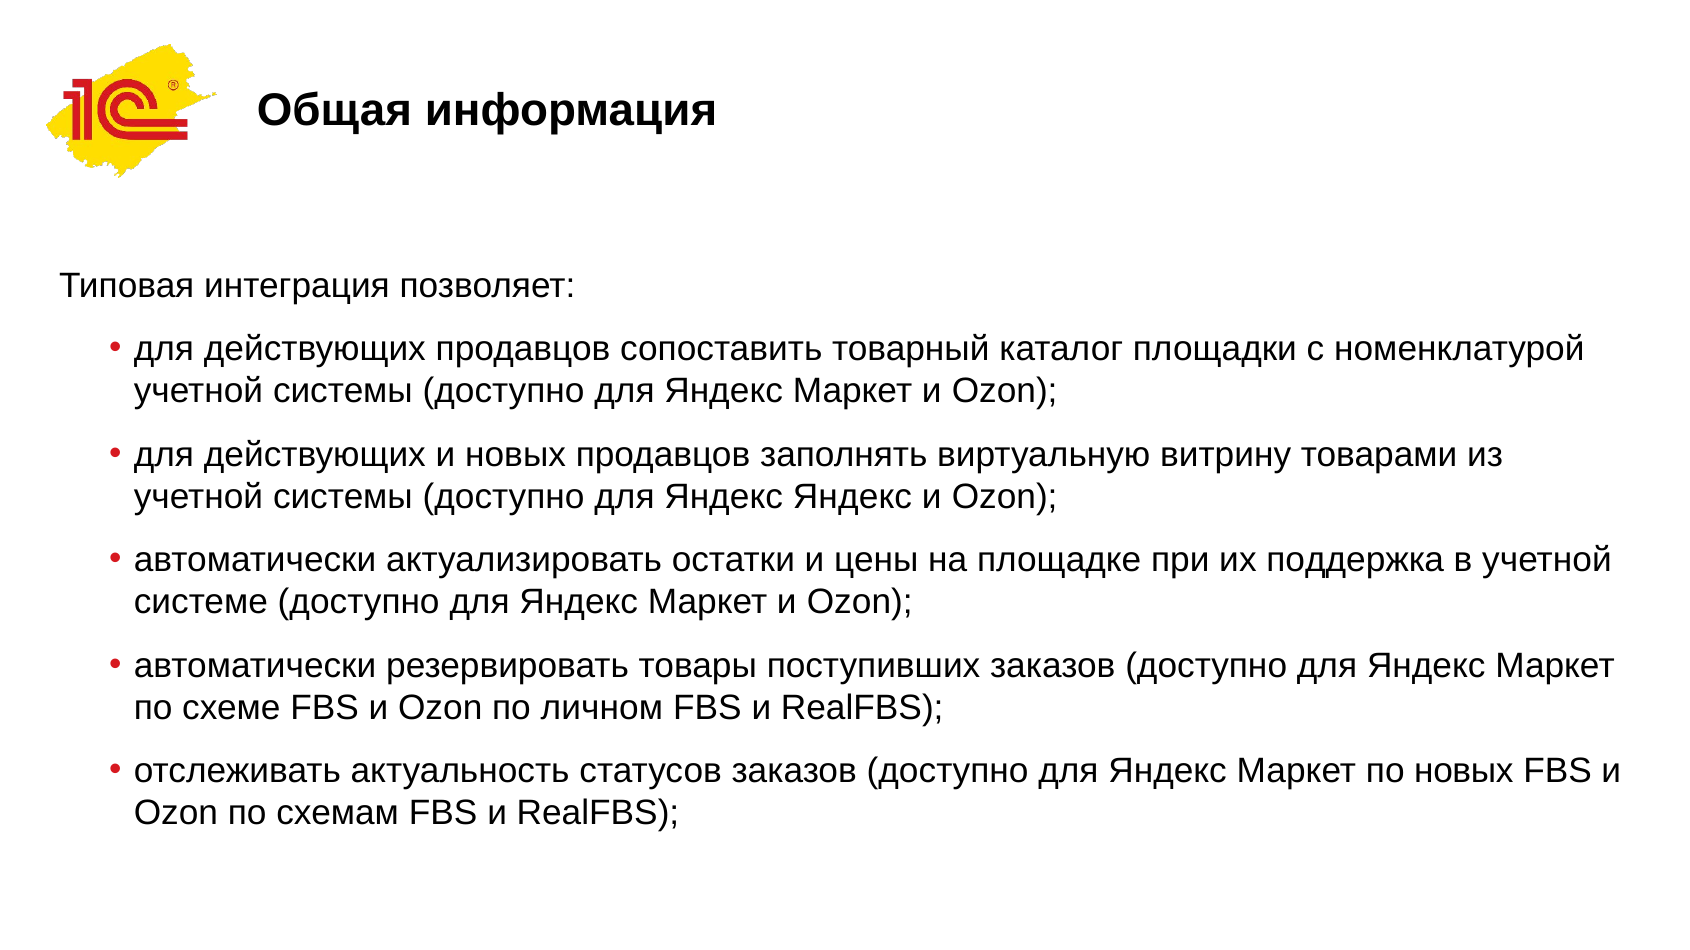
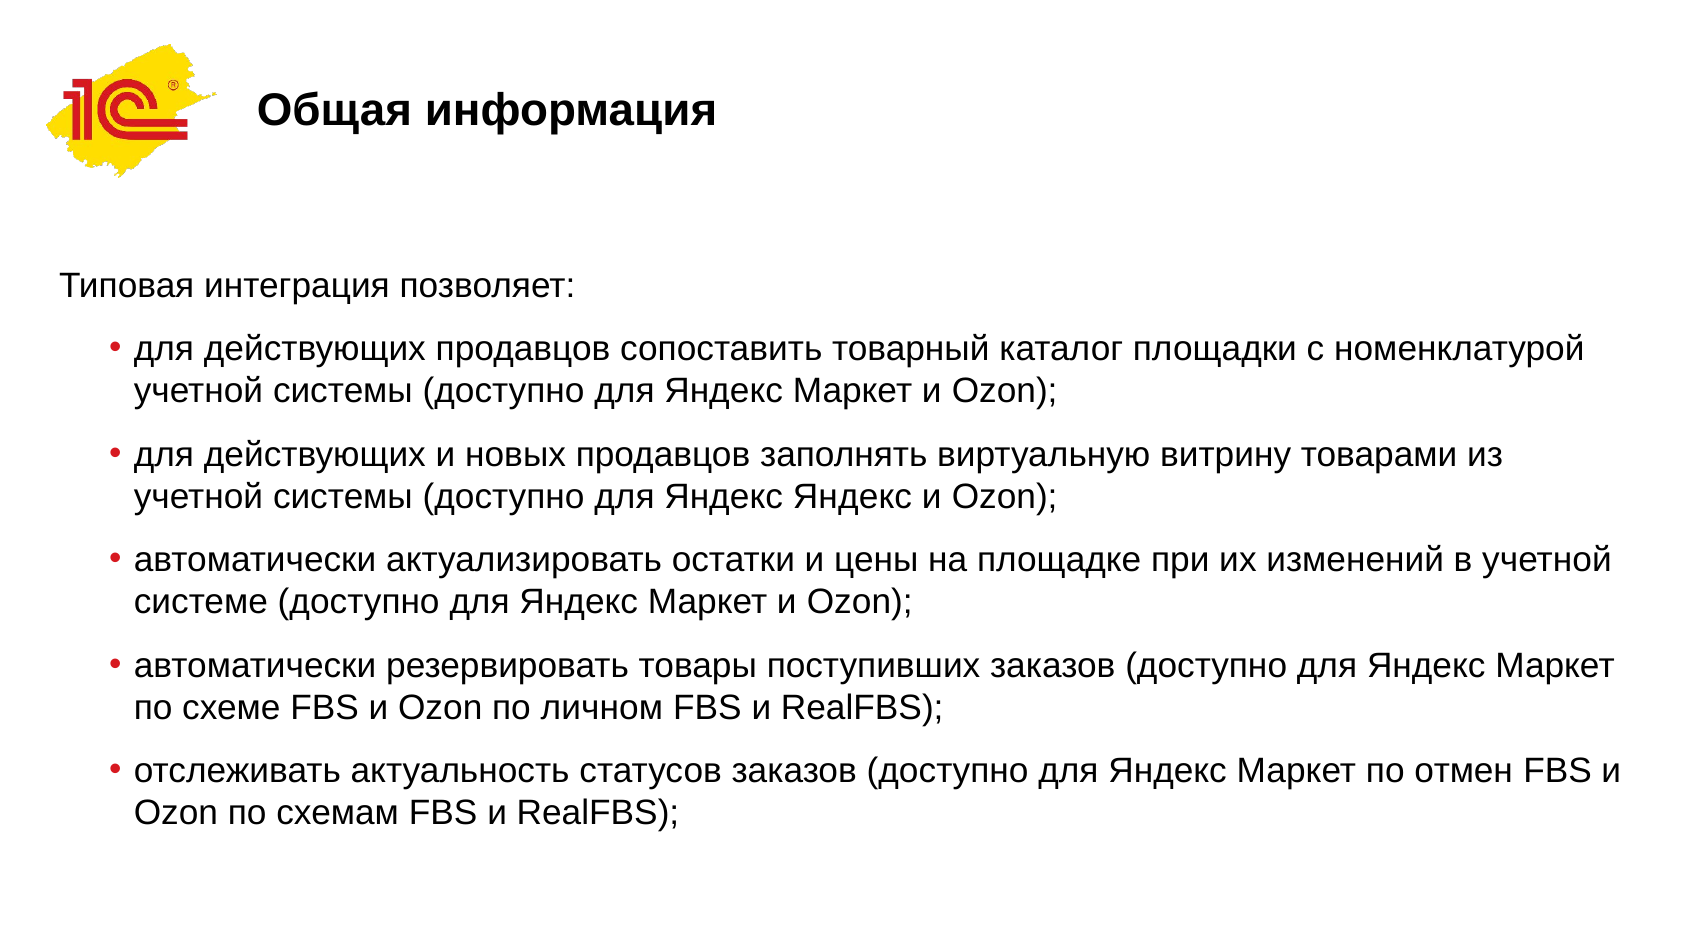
поддержка: поддержка -> изменений
по новых: новых -> отмен
